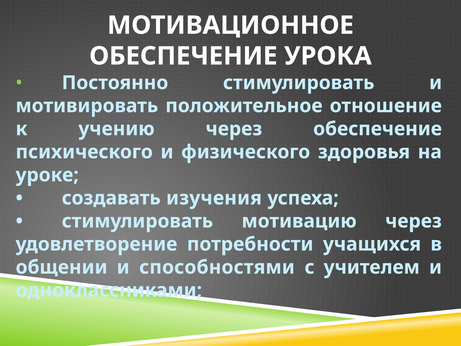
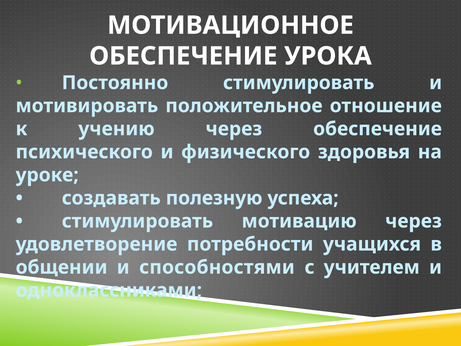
изучения: изучения -> полезную
